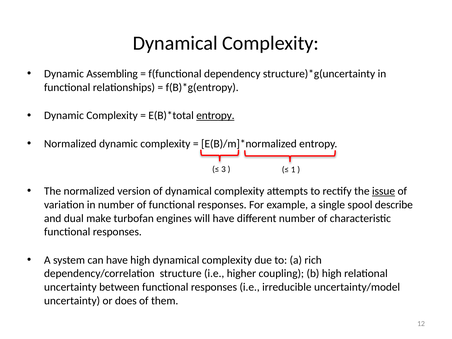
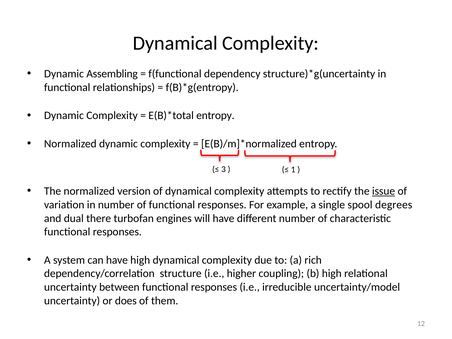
entropy at (215, 116) underline: present -> none
describe: describe -> degrees
make: make -> there
